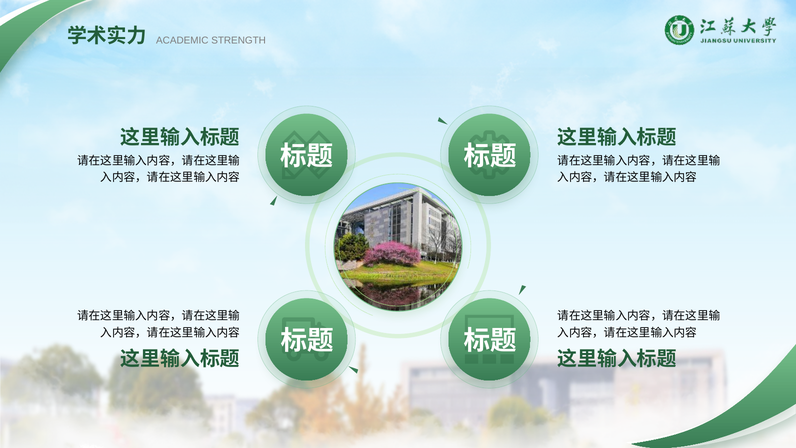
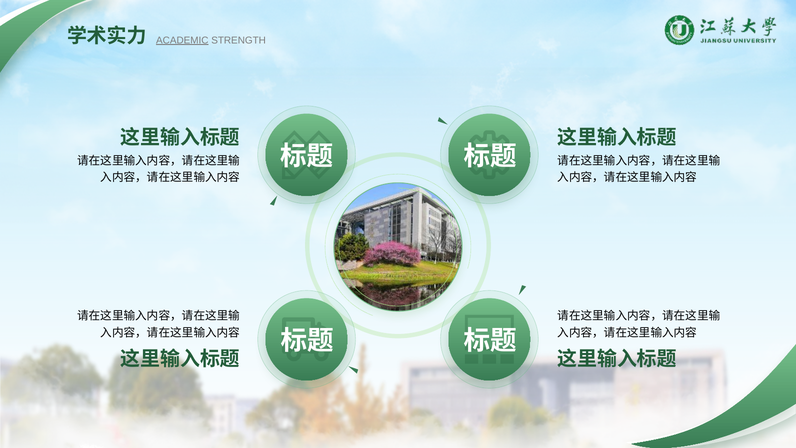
ACADEMIC underline: none -> present
